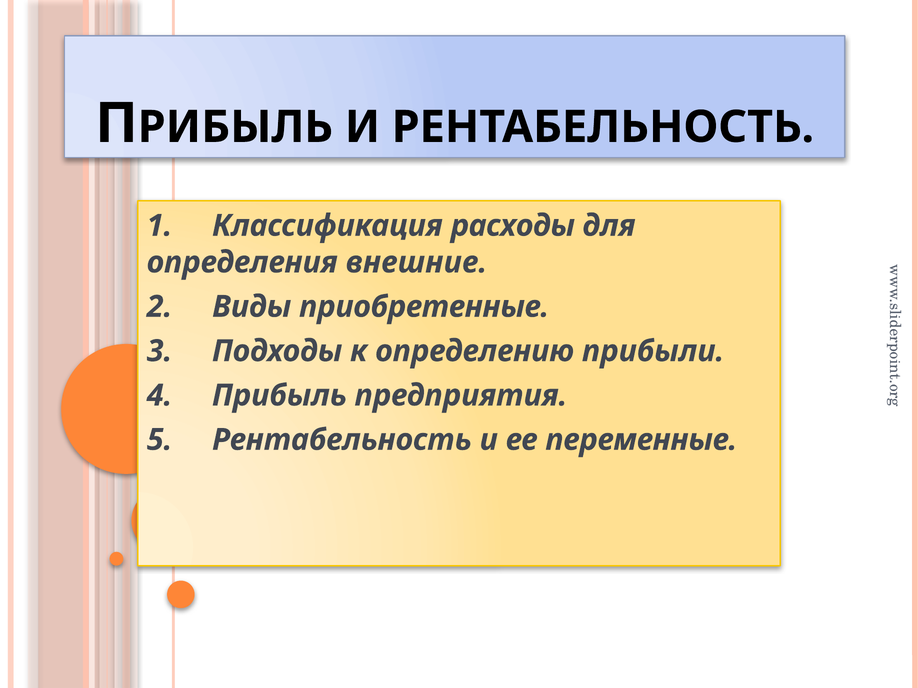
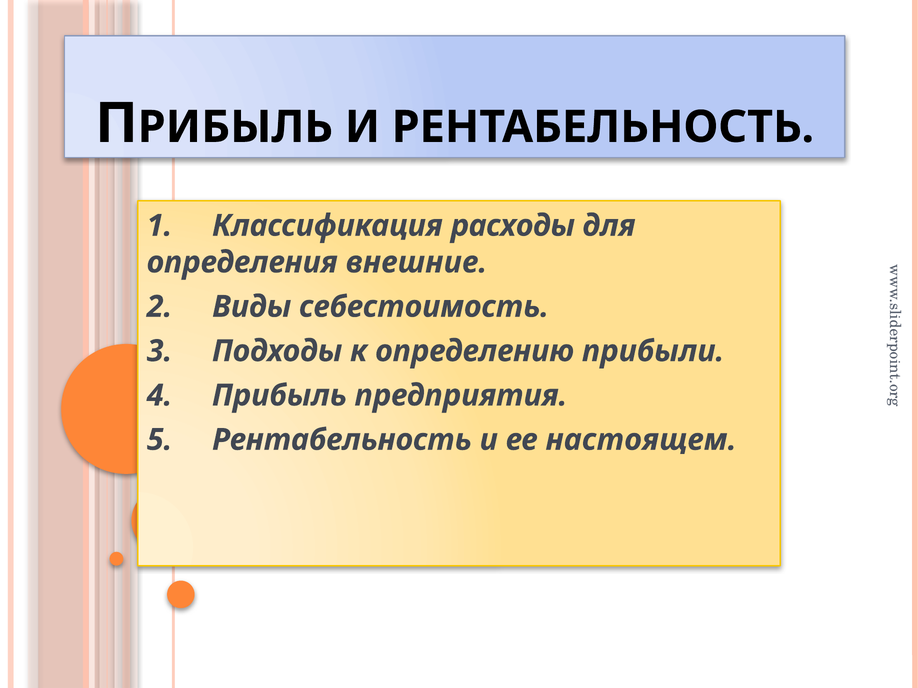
приобретенные: приобретенные -> себестоимость
переменные: переменные -> настоящем
